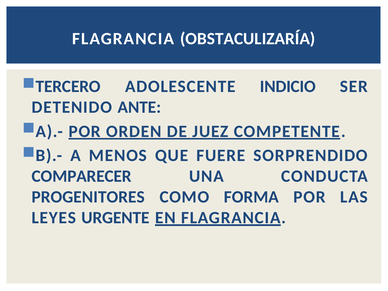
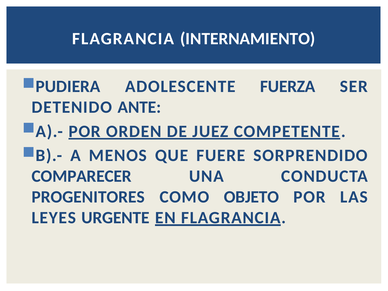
OBSTACULIZARÍA: OBSTACULIZARÍA -> INTERNAMIENTO
TERCERO: TERCERO -> PUDIERA
INDICIO: INDICIO -> FUERZA
FORMA: FORMA -> OBJETO
